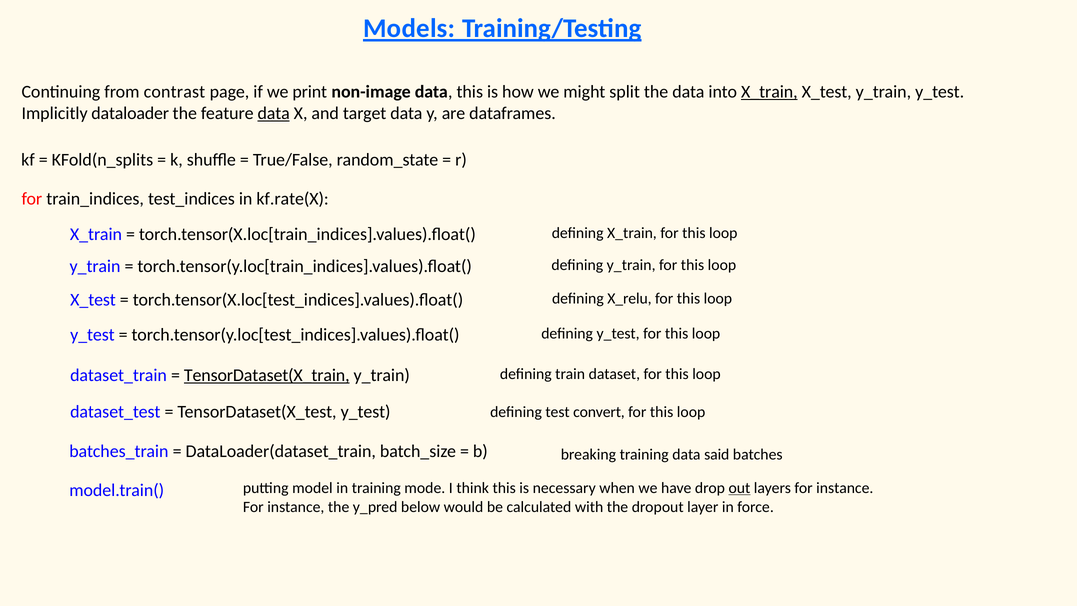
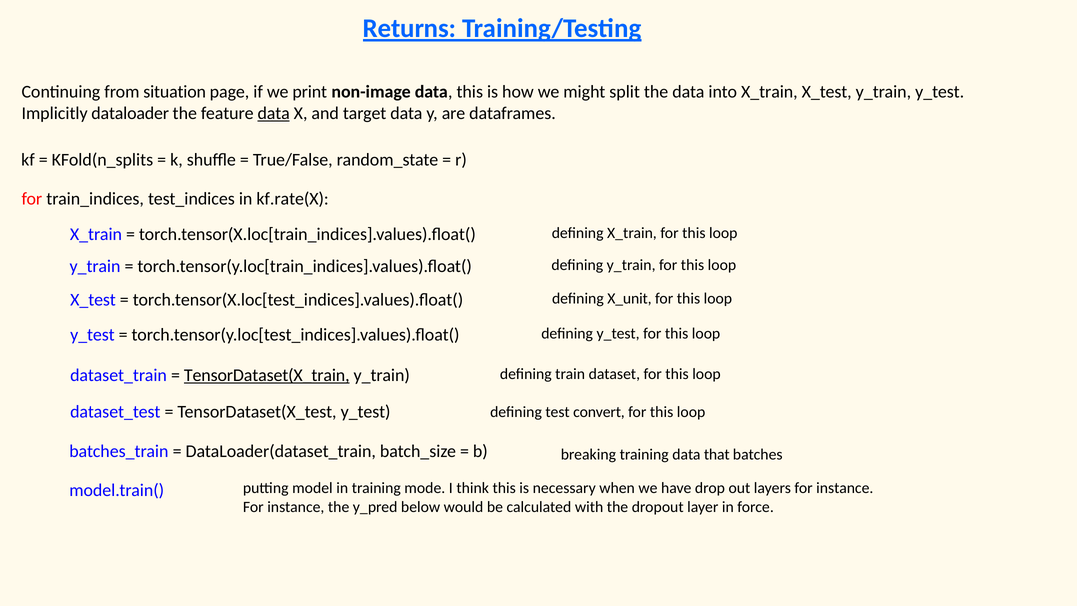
Models: Models -> Returns
contrast: contrast -> situation
X_train at (769, 92) underline: present -> none
X_relu: X_relu -> X_unit
said: said -> that
out underline: present -> none
